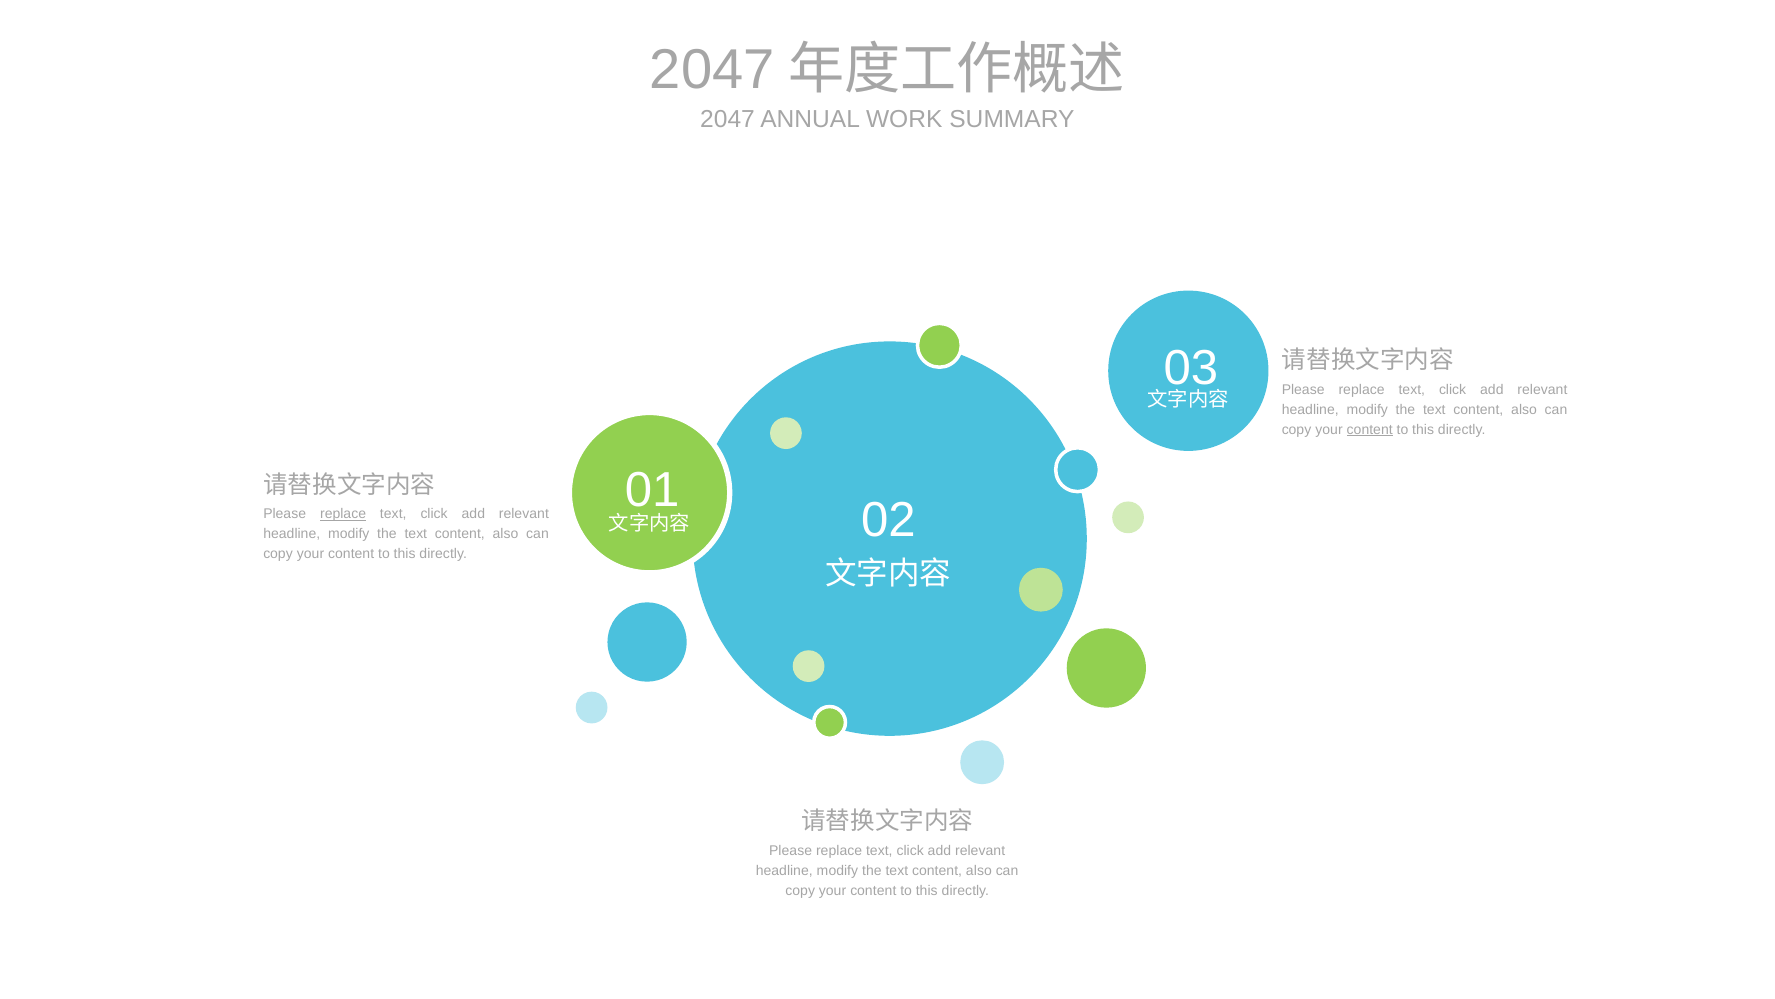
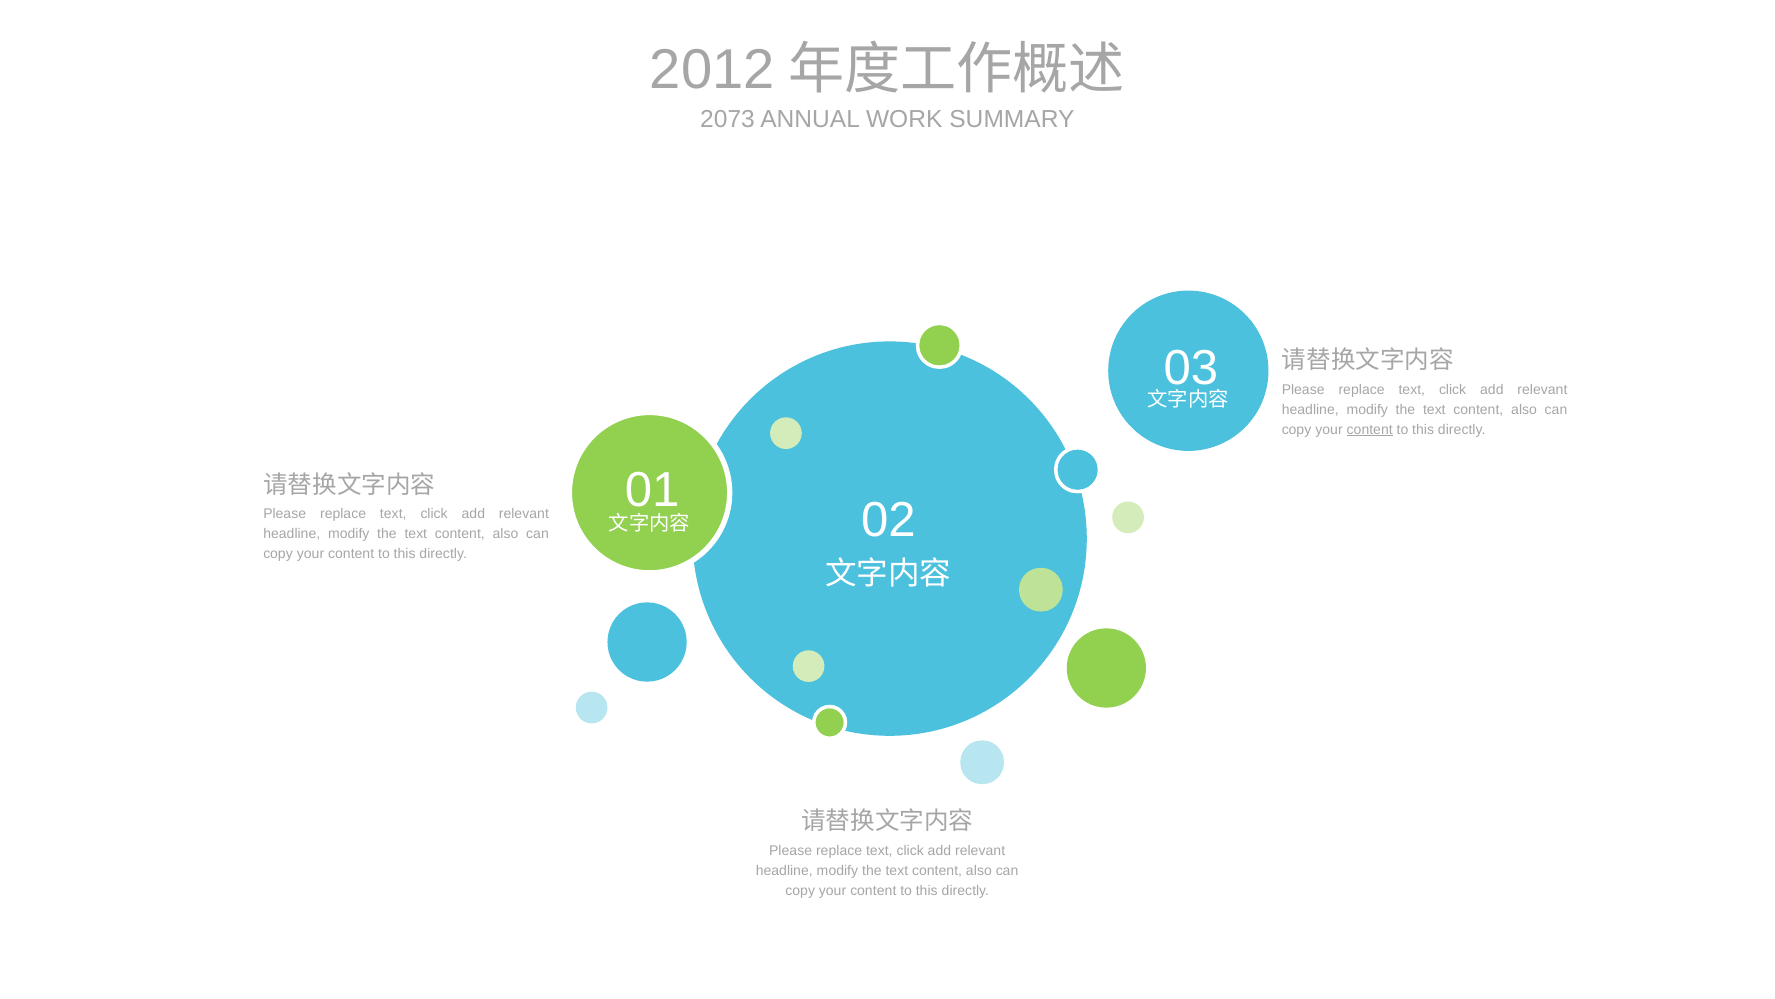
2047 at (712, 70): 2047 -> 2012
2047 at (727, 119): 2047 -> 2073
replace at (343, 514) underline: present -> none
